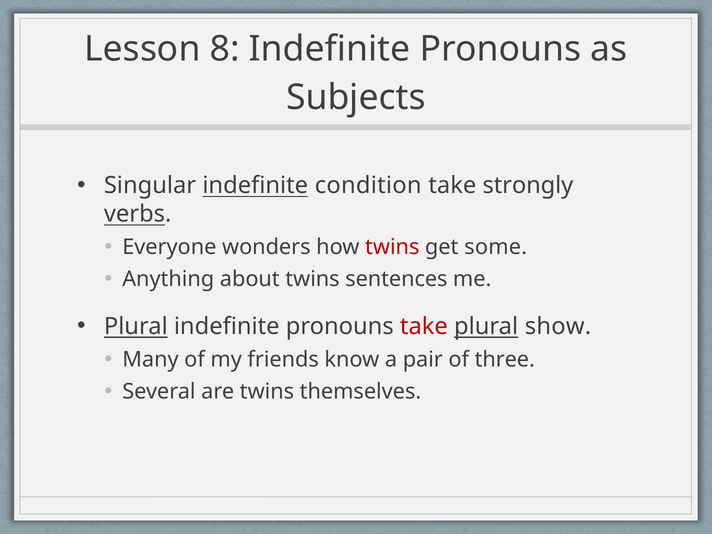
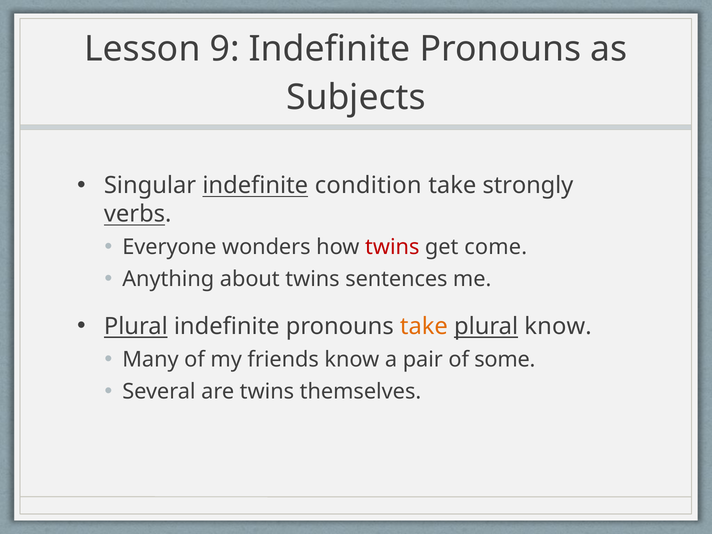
8: 8 -> 9
some: some -> come
take at (424, 326) colour: red -> orange
plural show: show -> know
three: three -> some
